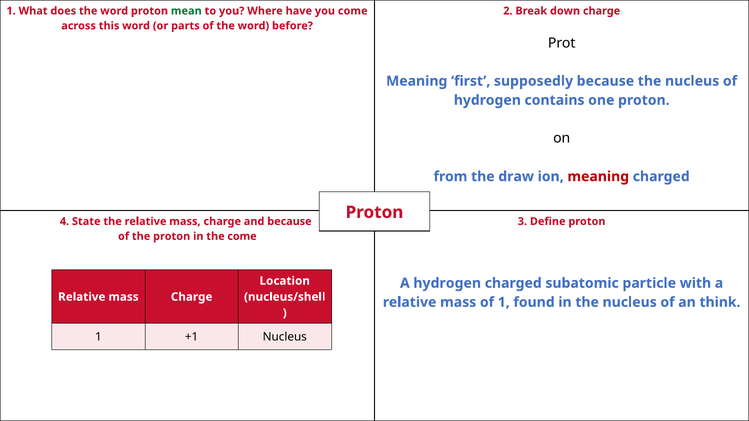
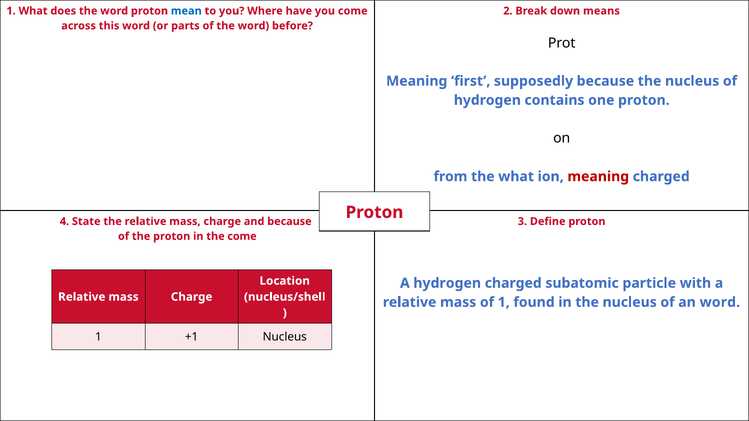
mean colour: green -> blue
down charge: charge -> means
the draw: draw -> what
an think: think -> word
